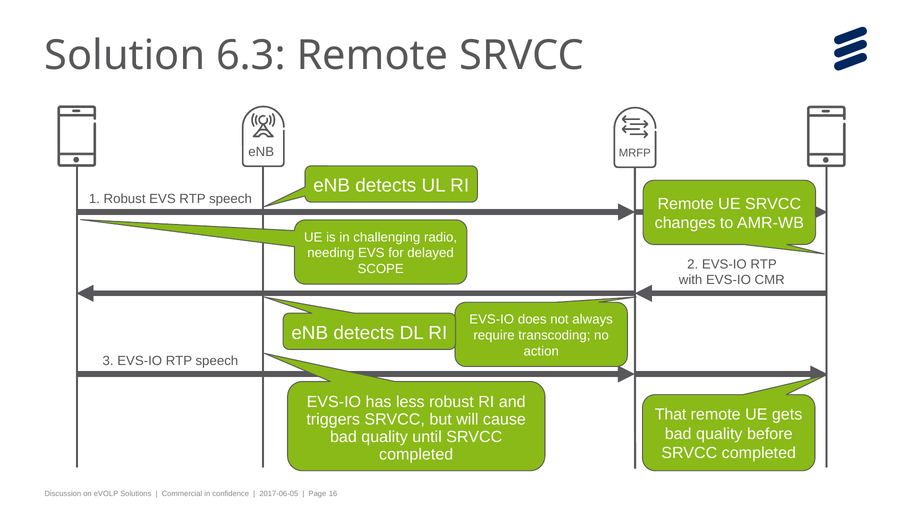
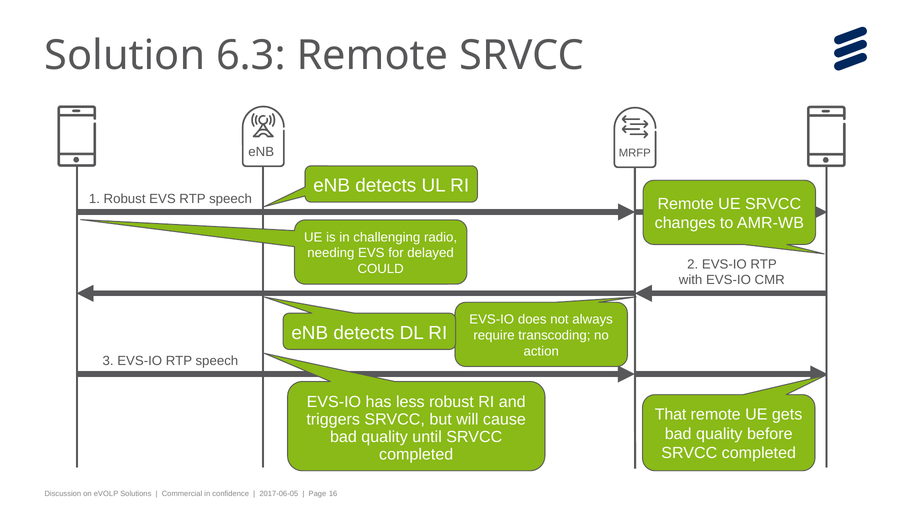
SCOPE: SCOPE -> COULD
